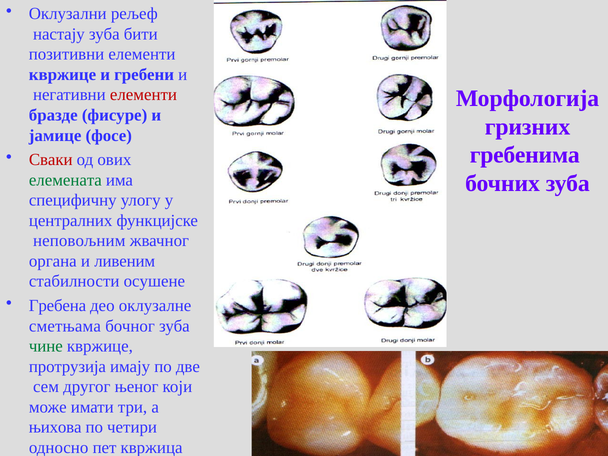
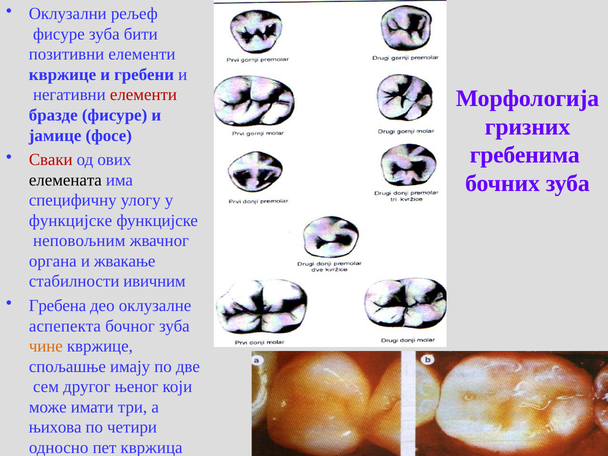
настају at (59, 34): настају -> фисуре
елемената colour: green -> black
централних at (71, 221): централних -> функцијске
ливеним: ливеним -> жвакање
осушене: осушене -> ивичним
сметњама: сметњама -> аспепекта
чине colour: green -> orange
протрузија: протрузија -> спољашње
